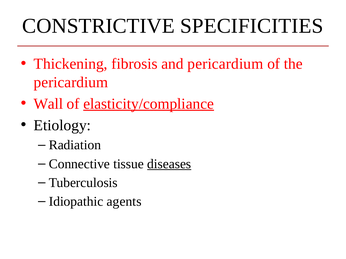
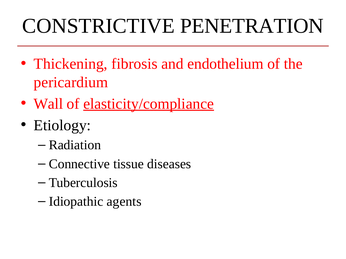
SPECIFICITIES: SPECIFICITIES -> PENETRATION
and pericardium: pericardium -> endothelium
diseases underline: present -> none
